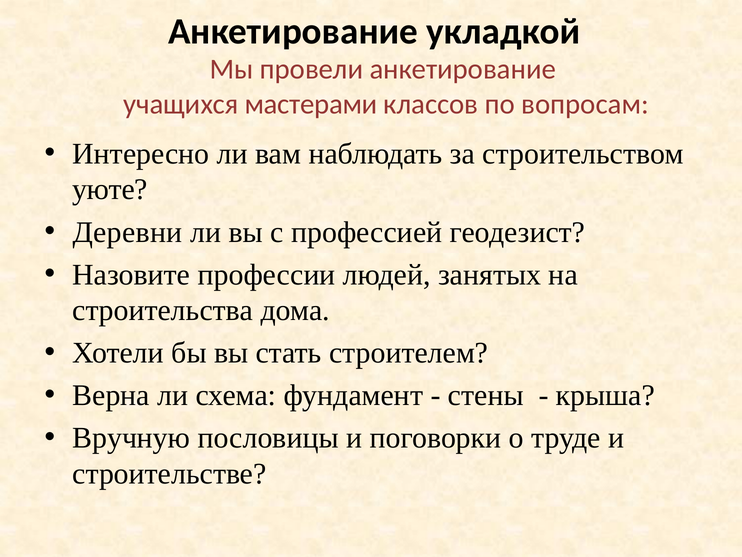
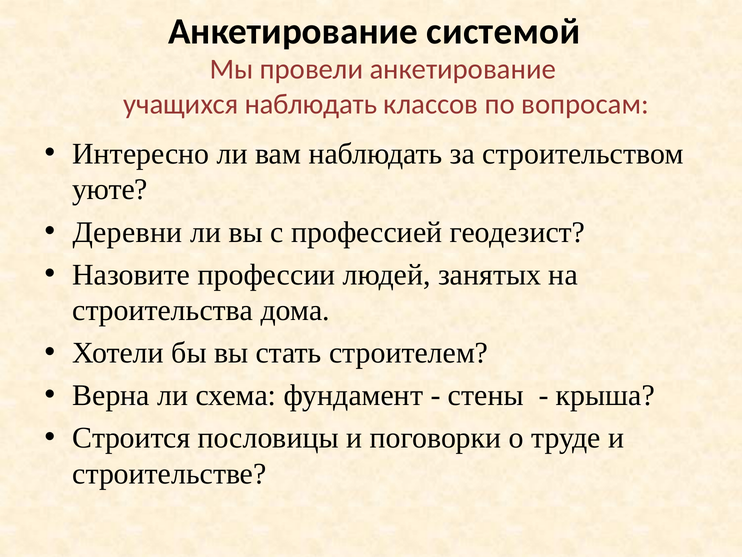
укладкой: укладкой -> системой
учащихся мастерами: мастерами -> наблюдать
Вручную: Вручную -> Строится
